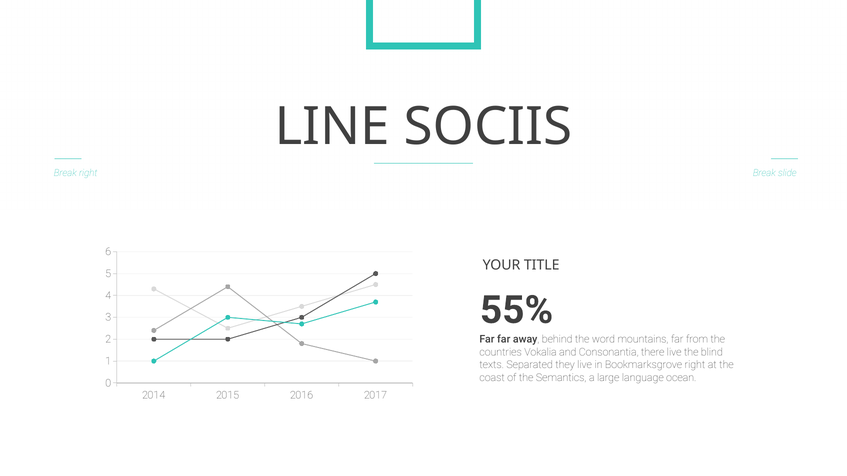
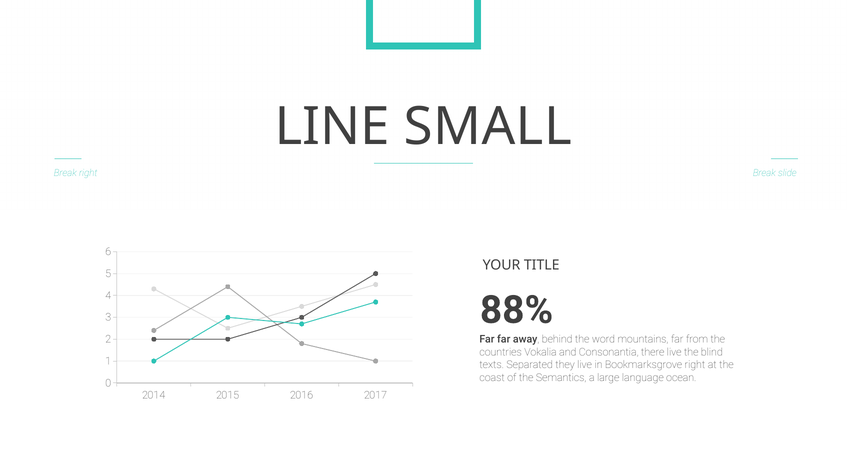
SOCIIS: SOCIIS -> SMALL
55%: 55% -> 88%
